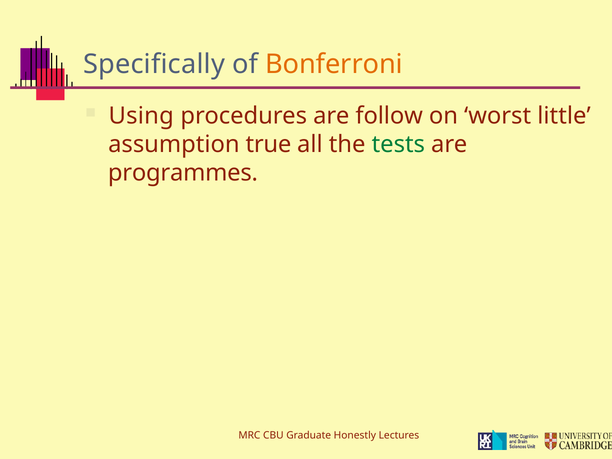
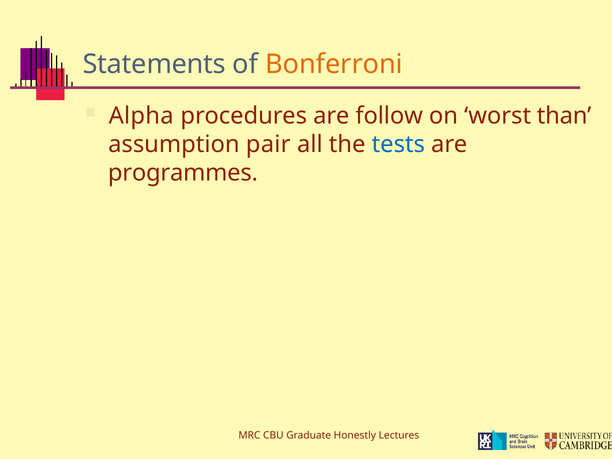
Specifically: Specifically -> Statements
Using: Using -> Alpha
little: little -> than
true: true -> pair
tests colour: green -> blue
